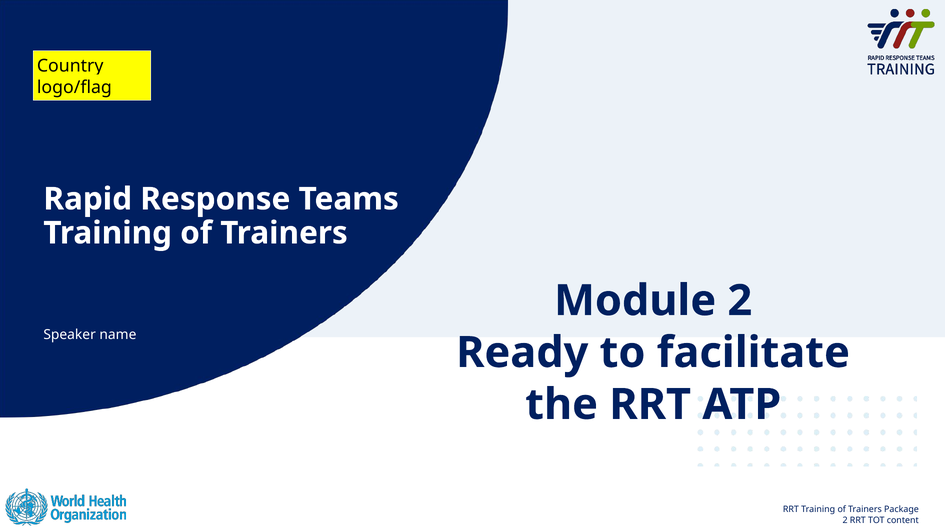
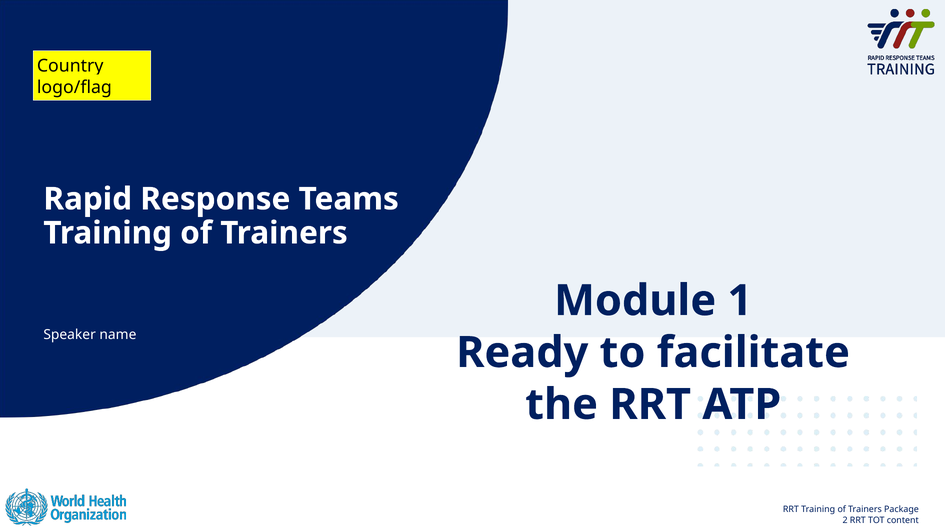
Module 2: 2 -> 1
